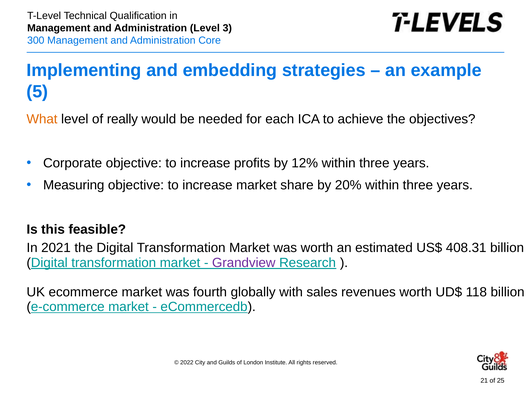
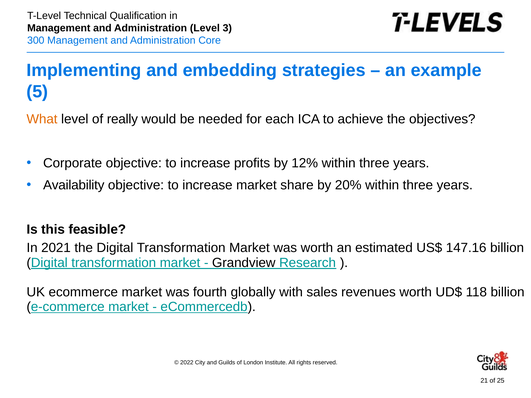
Measuring: Measuring -> Availability
408.31: 408.31 -> 147.16
Grandview colour: purple -> black
